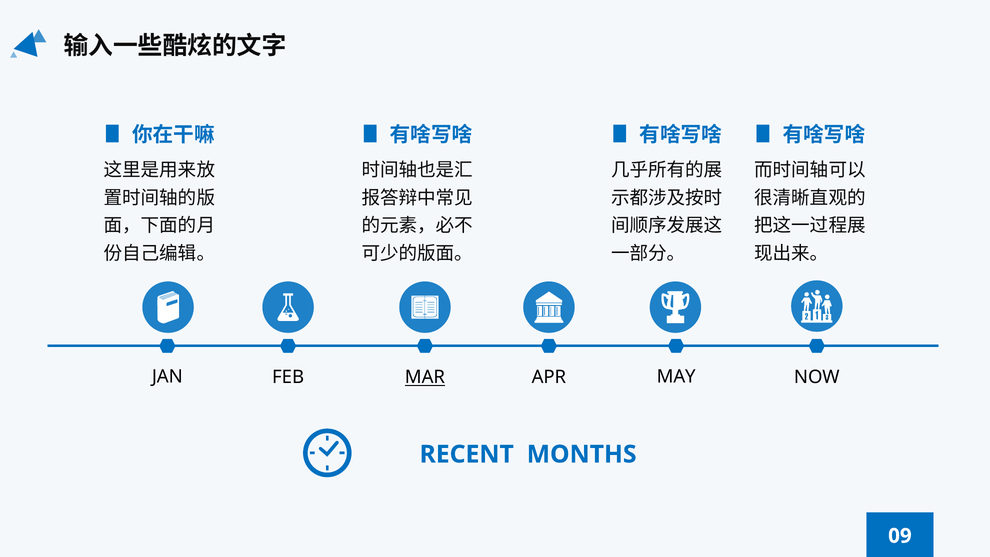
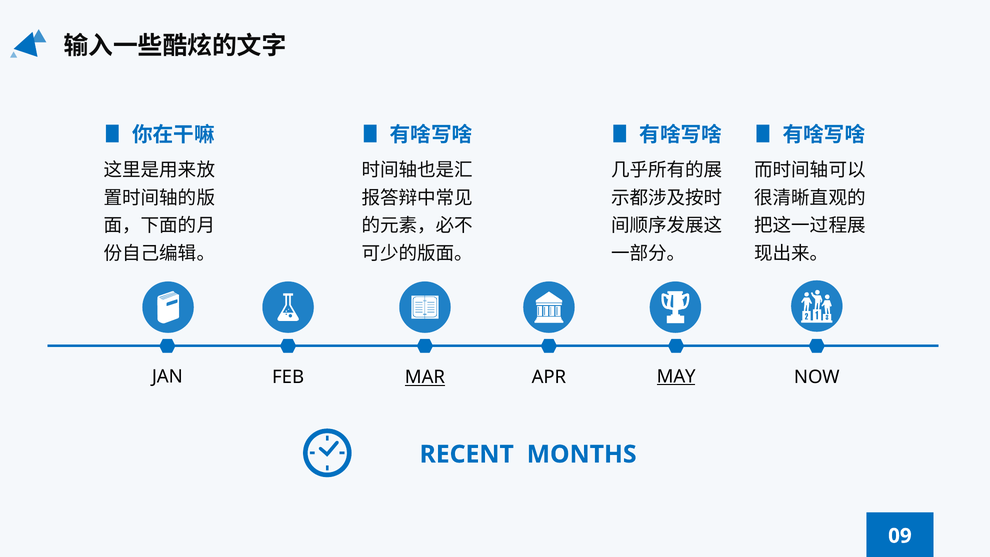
MAY underline: none -> present
